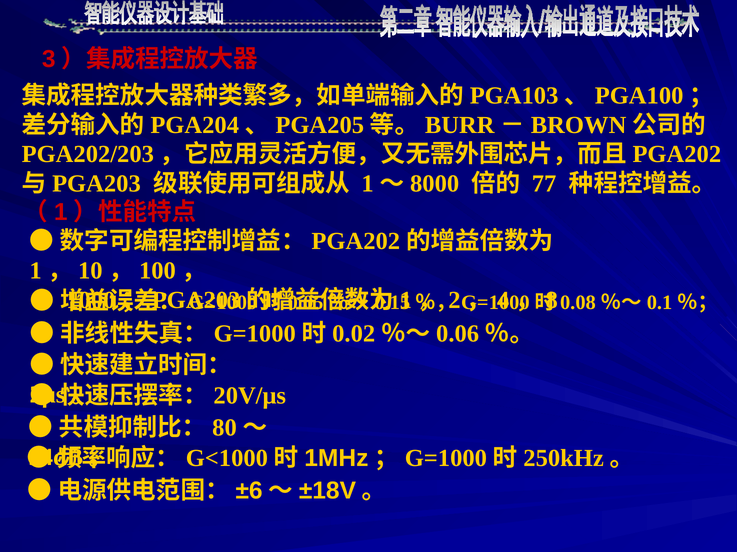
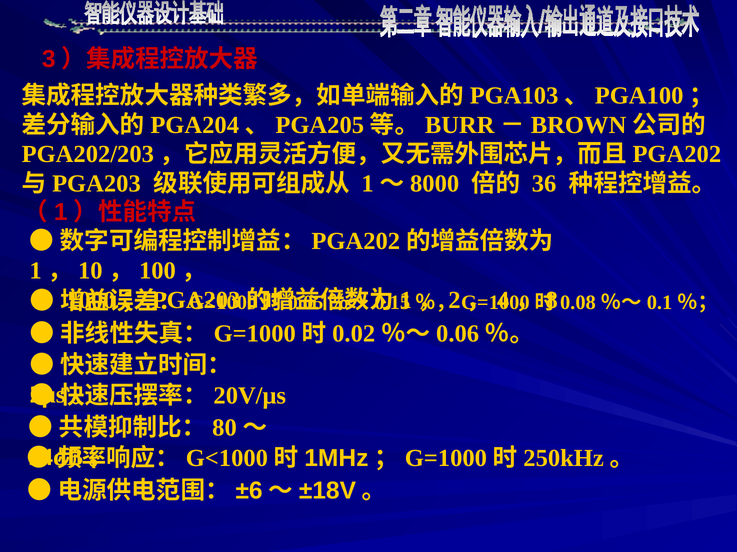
77: 77 -> 36
